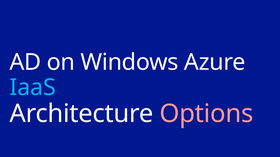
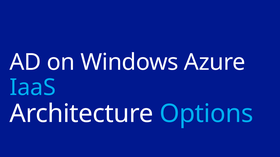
Options colour: pink -> light blue
